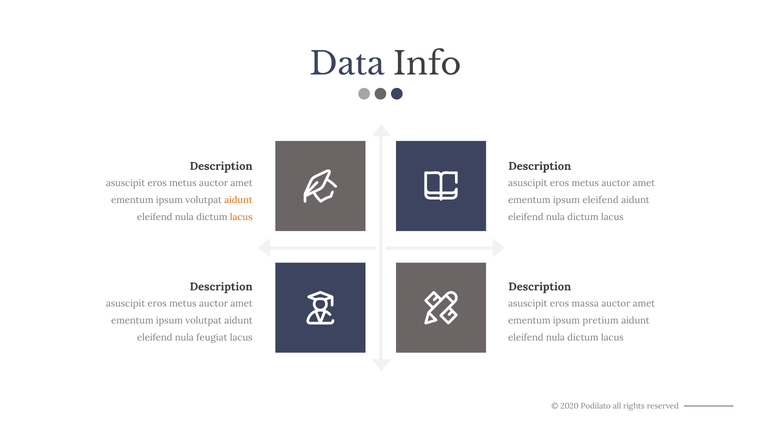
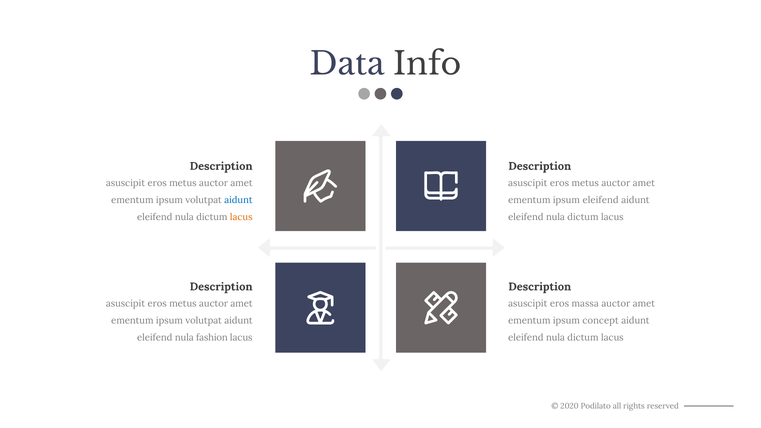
aidunt at (238, 200) colour: orange -> blue
pretium: pretium -> concept
feugiat: feugiat -> fashion
